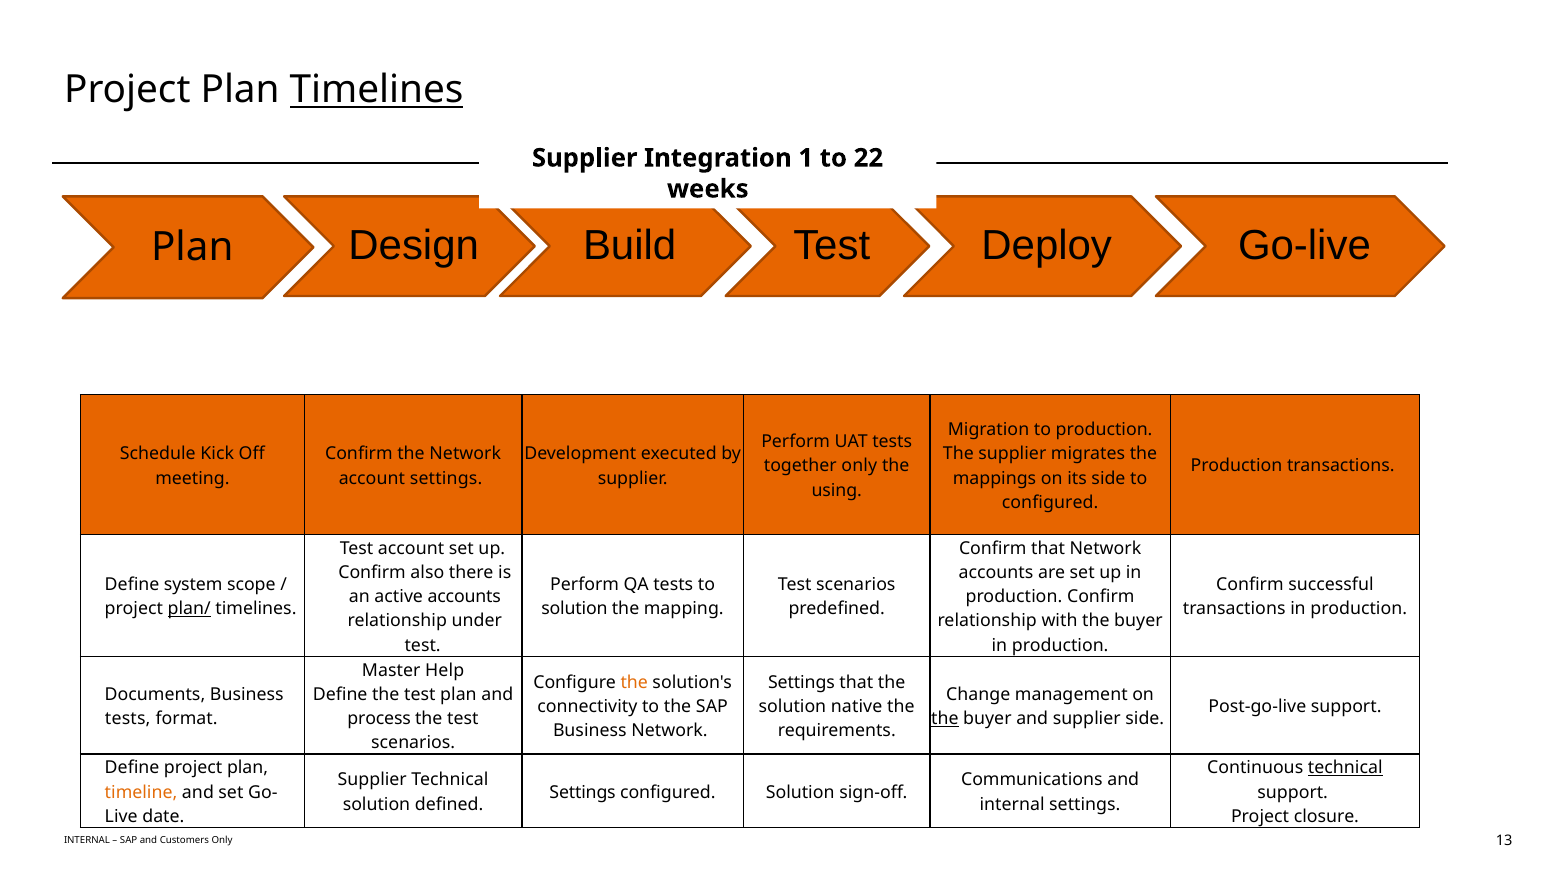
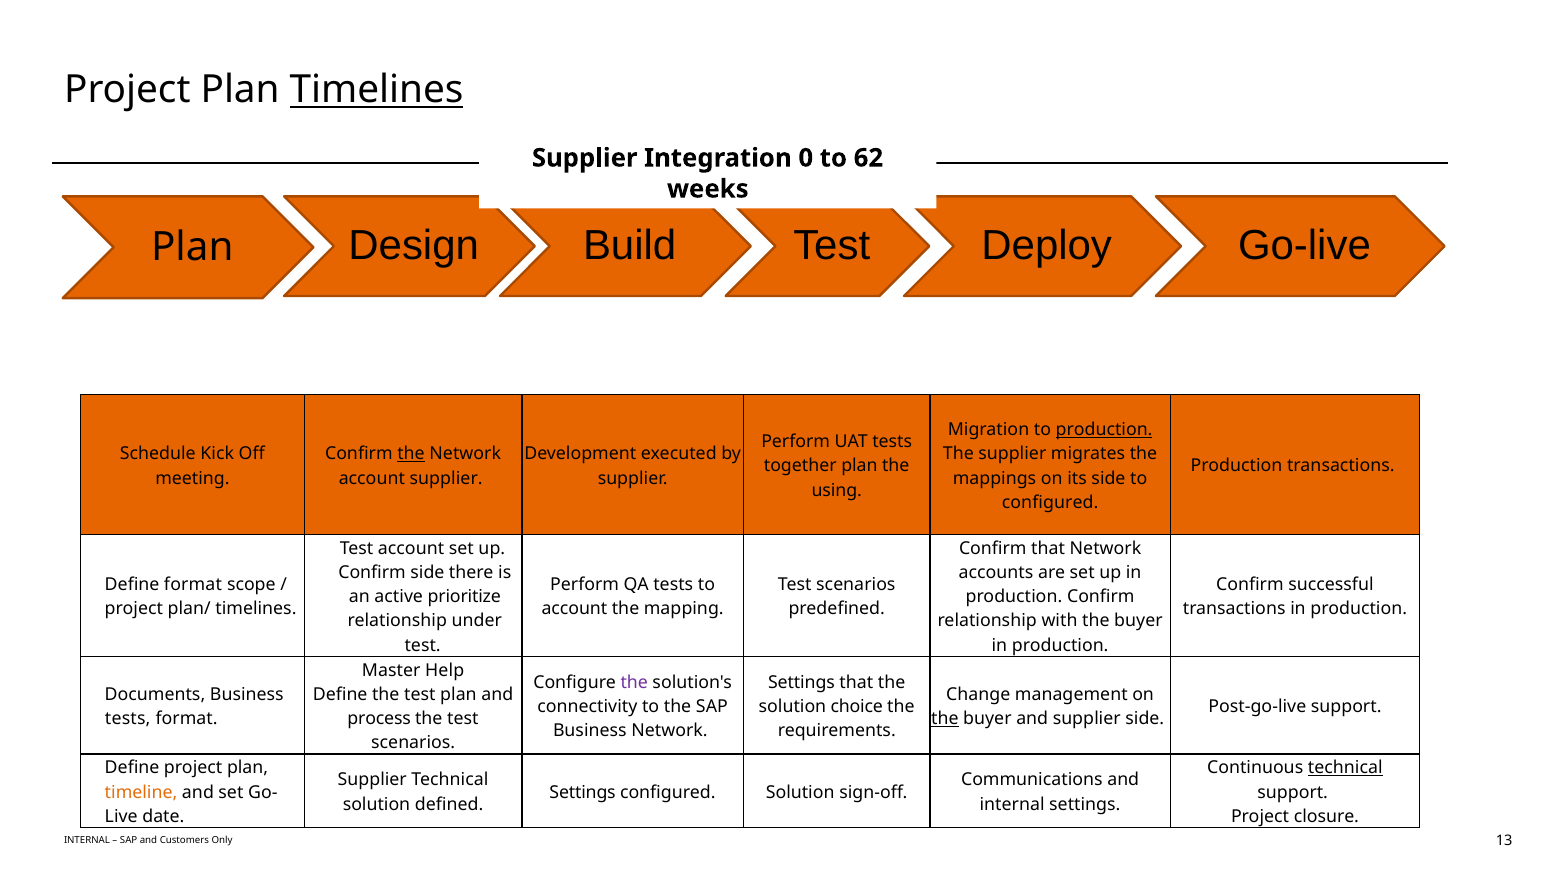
1: 1 -> 0
22: 22 -> 62
production at (1104, 430) underline: none -> present
the at (411, 454) underline: none -> present
together only: only -> plan
account settings: settings -> supplier
Confirm also: also -> side
Define system: system -> format
active accounts: accounts -> prioritize
plan/ underline: present -> none
solution at (574, 609): solution -> account
the at (634, 682) colour: orange -> purple
native: native -> choice
